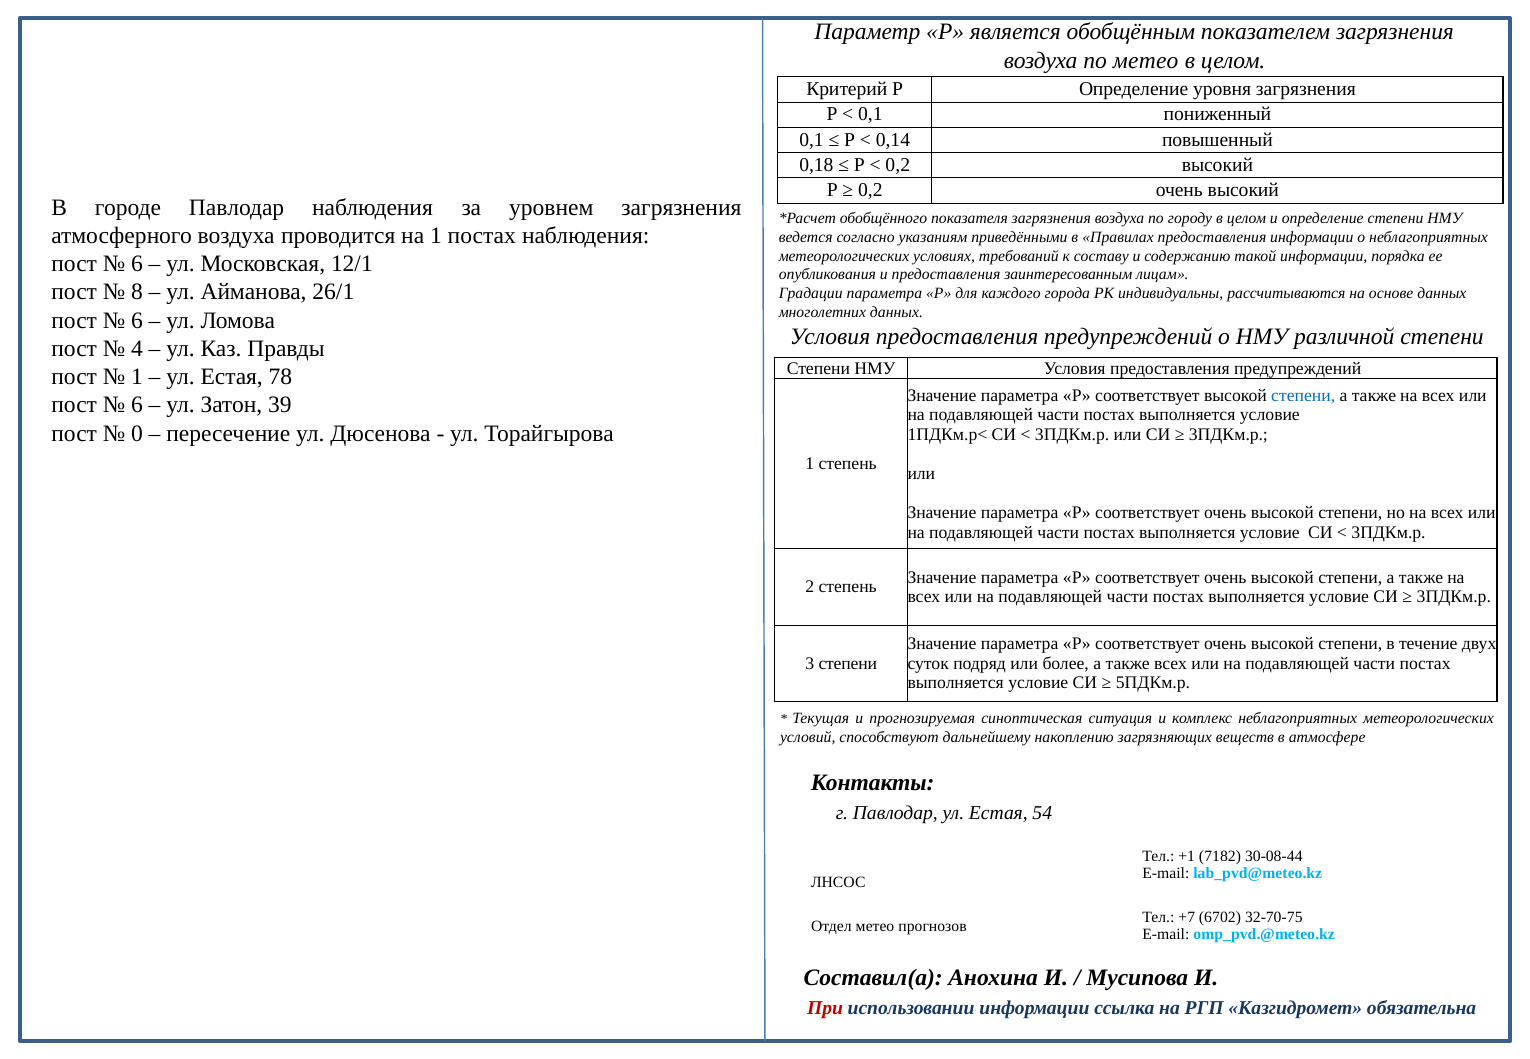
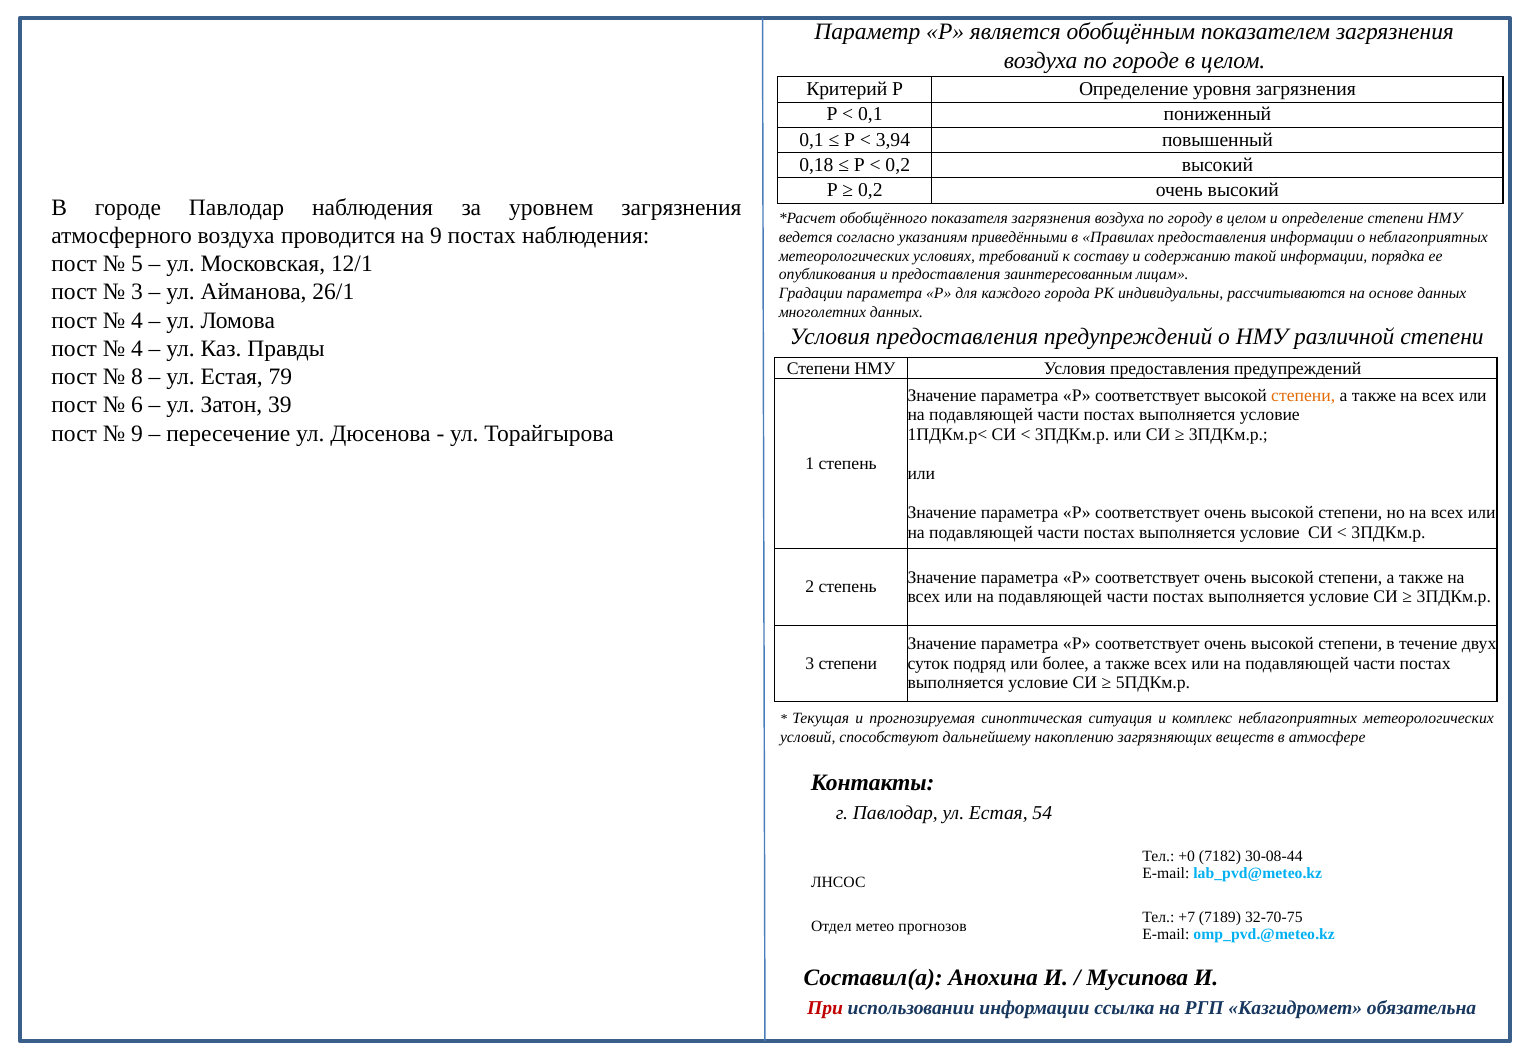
по метео: метео -> городе
0,14: 0,14 -> 3,94
на 1: 1 -> 9
6 at (137, 264): 6 -> 5
8 at (137, 292): 8 -> 3
6 at (137, 320): 6 -> 4
1 at (137, 377): 1 -> 8
78: 78 -> 79
степени at (1303, 395) colour: blue -> orange
0 at (137, 433): 0 -> 9
+1: +1 -> +0
6702: 6702 -> 7189
